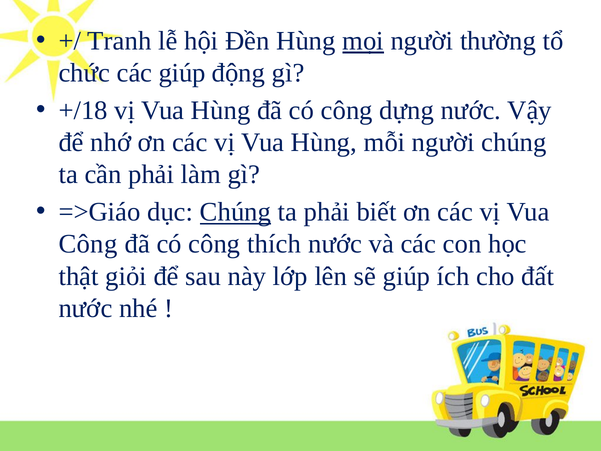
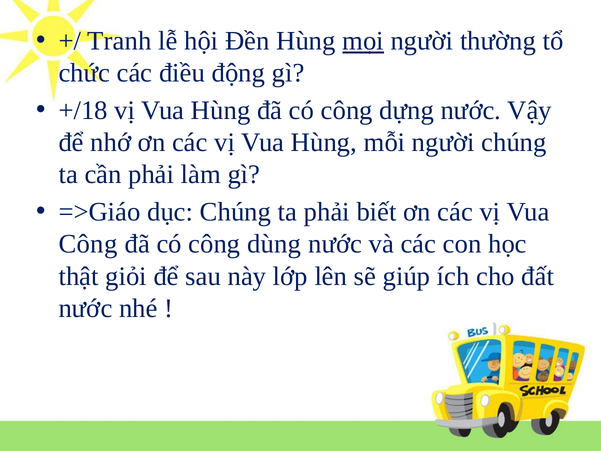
các giúp: giúp -> điều
Chúng at (236, 212) underline: present -> none
thích: thích -> dùng
